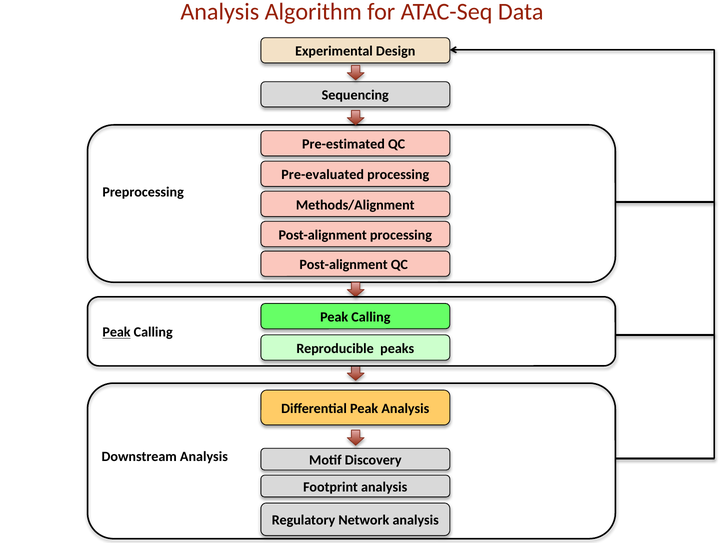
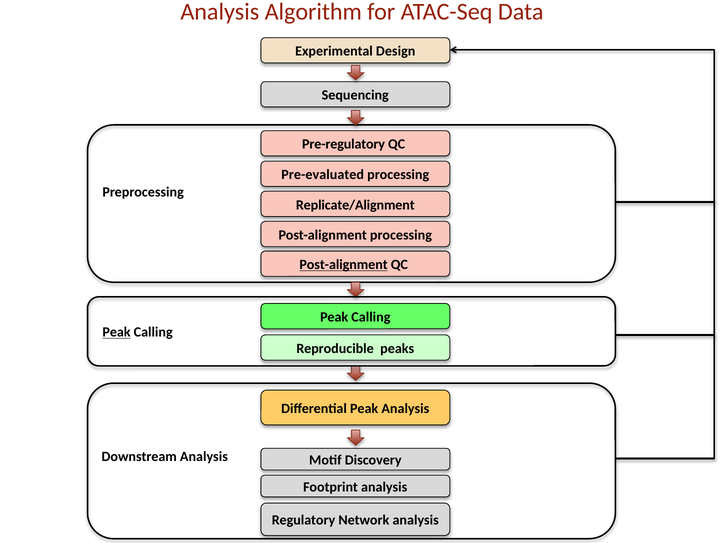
Pre-estimated: Pre-estimated -> Pre-regulatory
Methods/Alignment: Methods/Alignment -> Replicate/Alignment
Post-alignment at (344, 265) underline: none -> present
